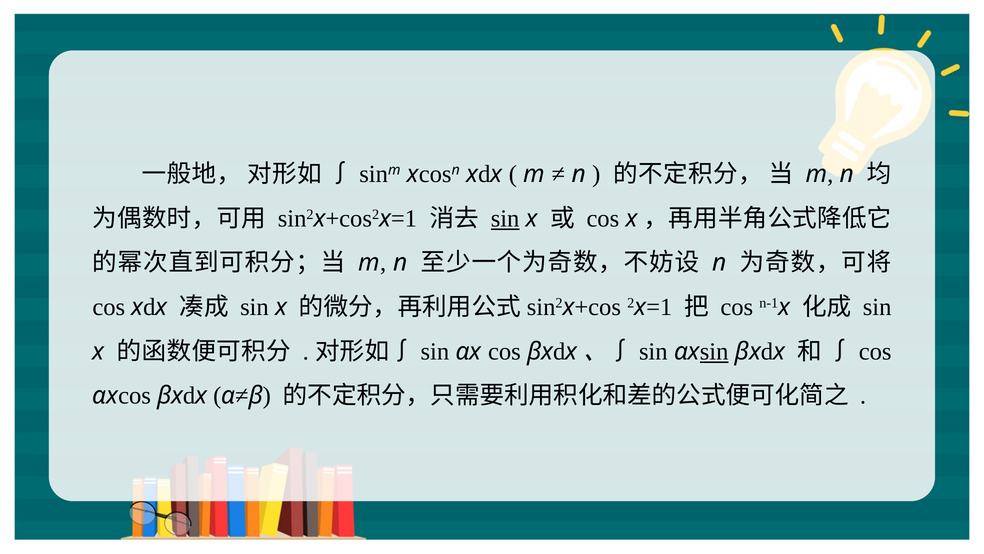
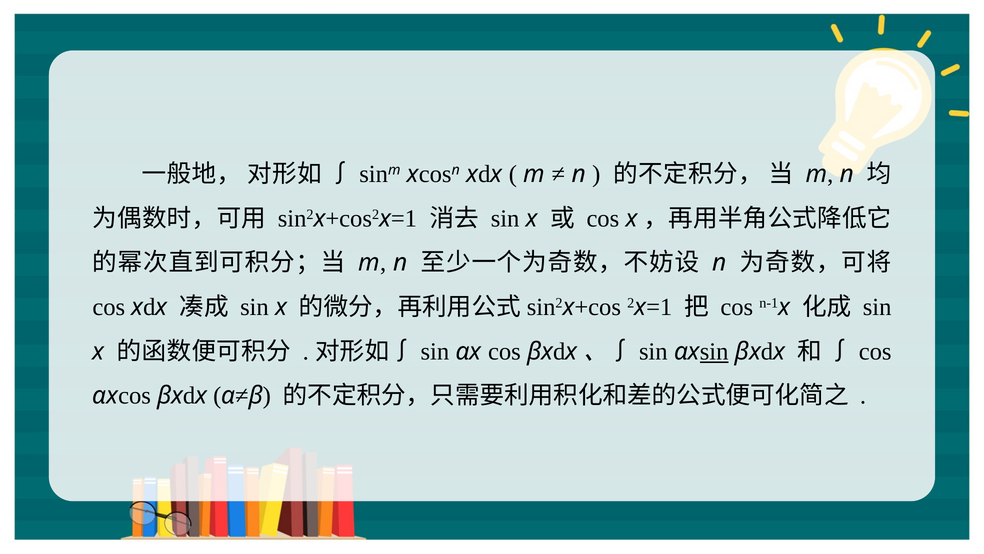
sin at (505, 218) underline: present -> none
